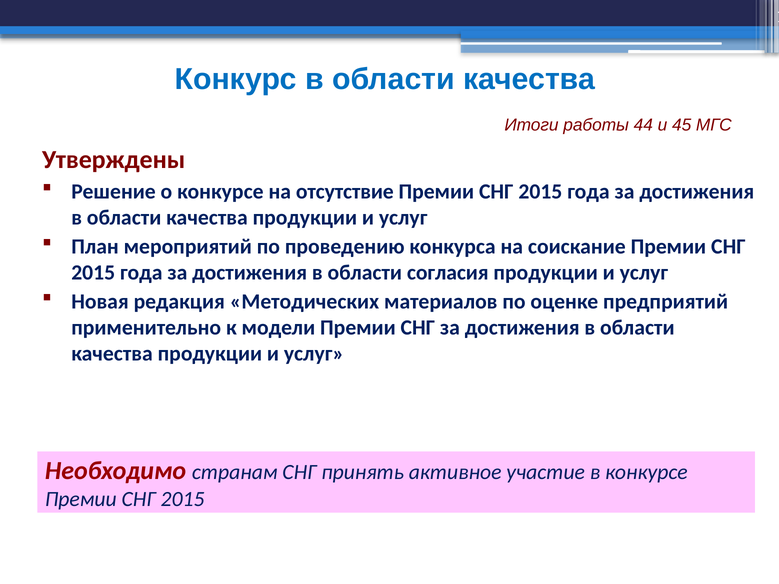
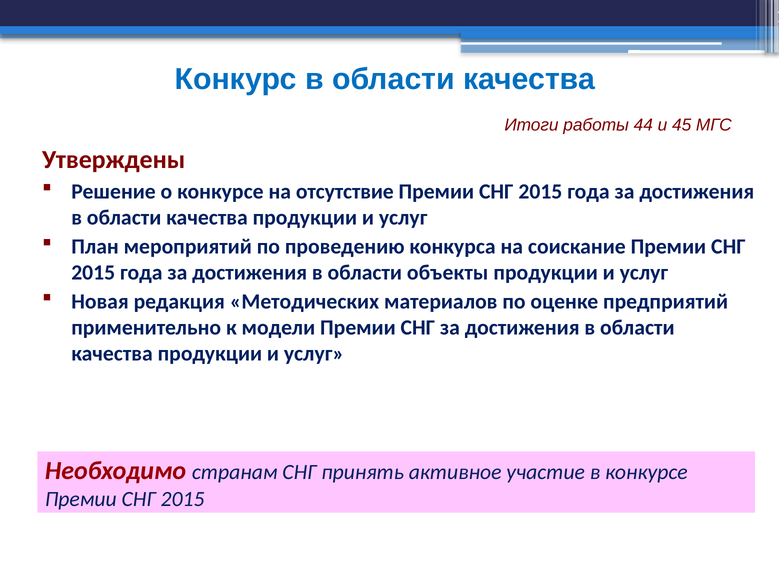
согласия: согласия -> объекты
